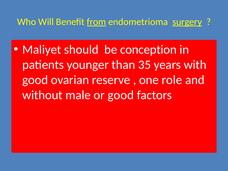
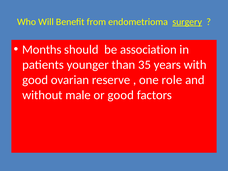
from underline: present -> none
Maliyet: Maliyet -> Months
conception: conception -> association
